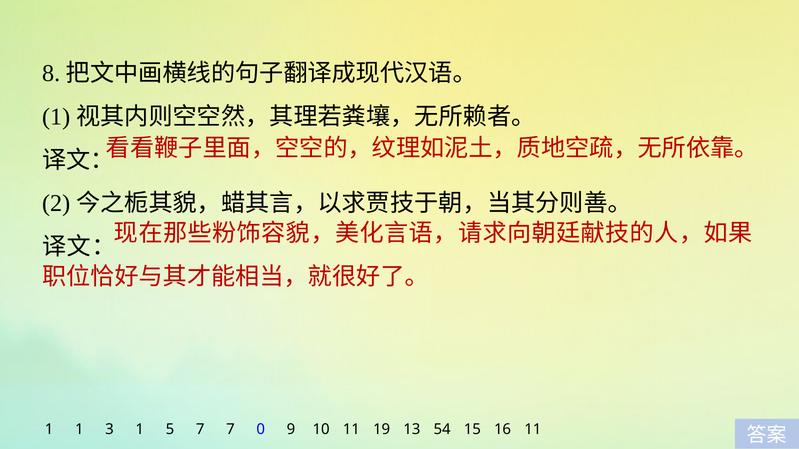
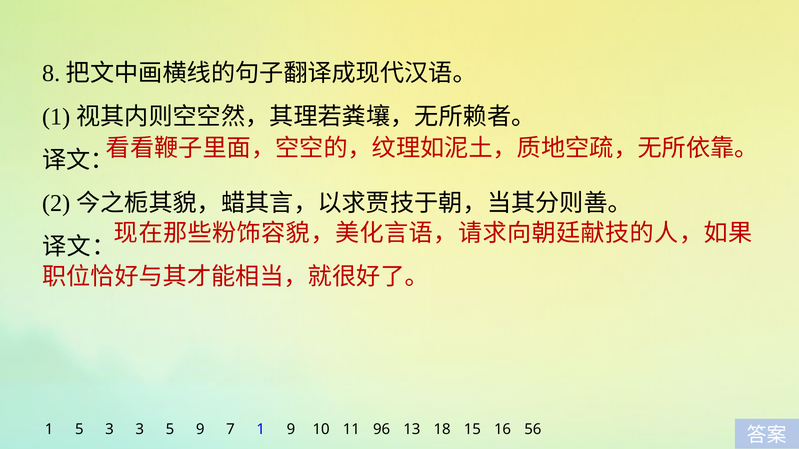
1 1: 1 -> 5
3 1: 1 -> 3
5 7: 7 -> 9
7 0: 0 -> 1
19: 19 -> 96
54: 54 -> 18
16 11: 11 -> 56
